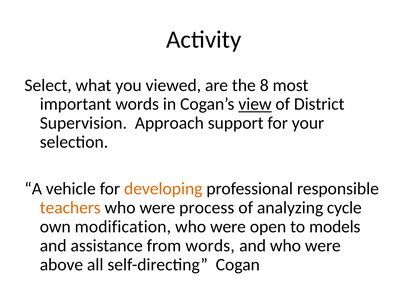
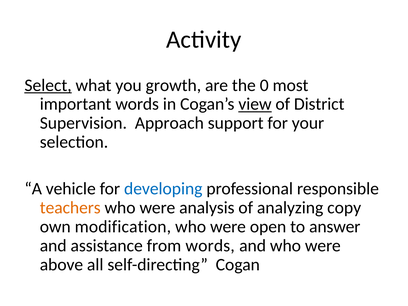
Select underline: none -> present
viewed: viewed -> growth
8: 8 -> 0
developing colour: orange -> blue
process: process -> analysis
cycle: cycle -> copy
models: models -> answer
